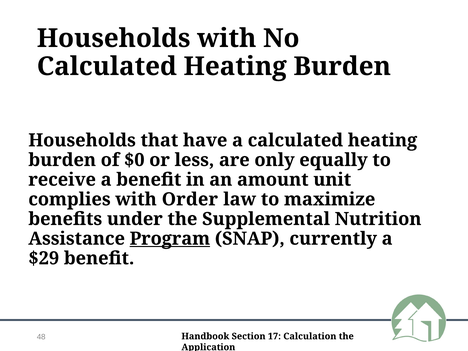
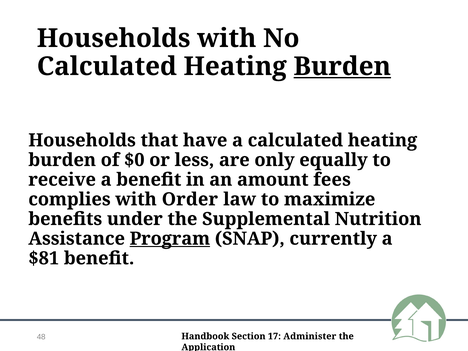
Burden at (342, 66) underline: none -> present
unit: unit -> fees
$29: $29 -> $81
Calculation: Calculation -> Administer
